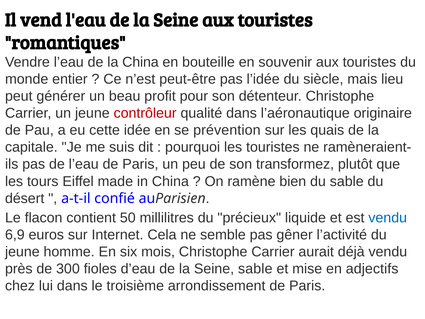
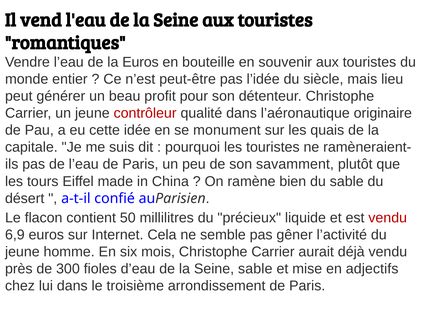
la China: China -> Euros
prévention: prévention -> monument
transformez: transformez -> savamment
vendu at (388, 218) colour: blue -> red
